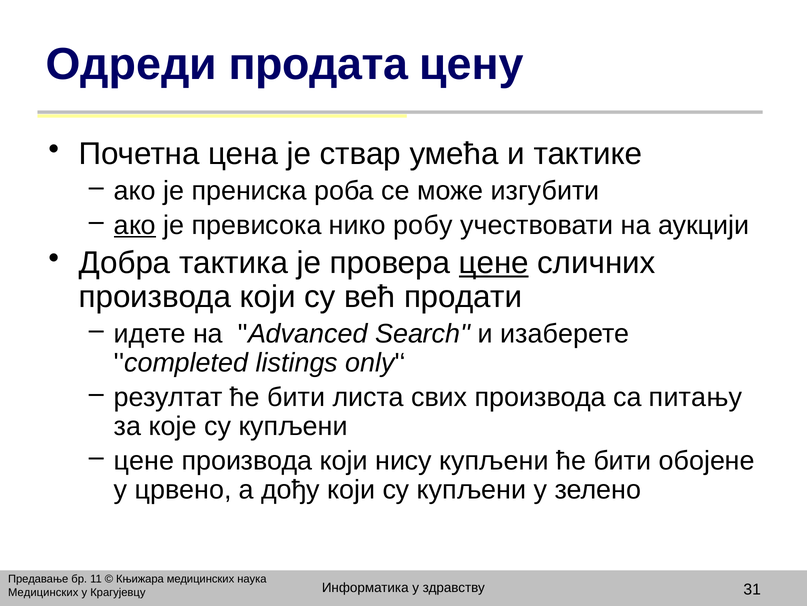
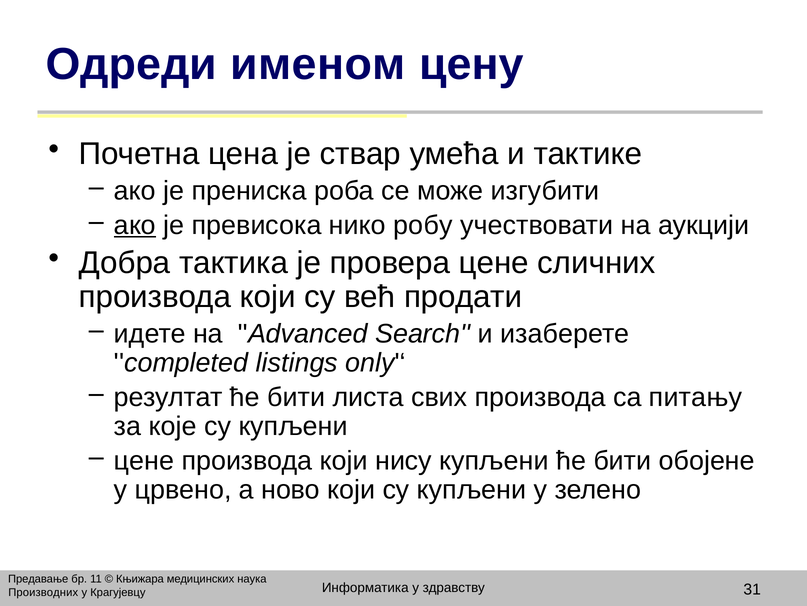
продата: продата -> именом
цене at (494, 263) underline: present -> none
дођу: дођу -> ново
Медицинских at (43, 592): Медицинских -> Производних
